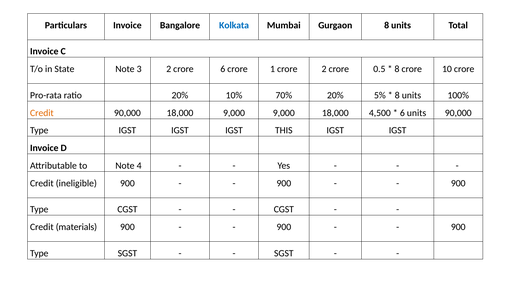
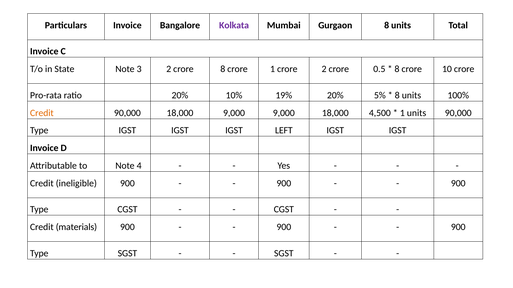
Kolkata colour: blue -> purple
crore 6: 6 -> 8
70%: 70% -> 19%
6 at (402, 113): 6 -> 1
THIS: THIS -> LEFT
